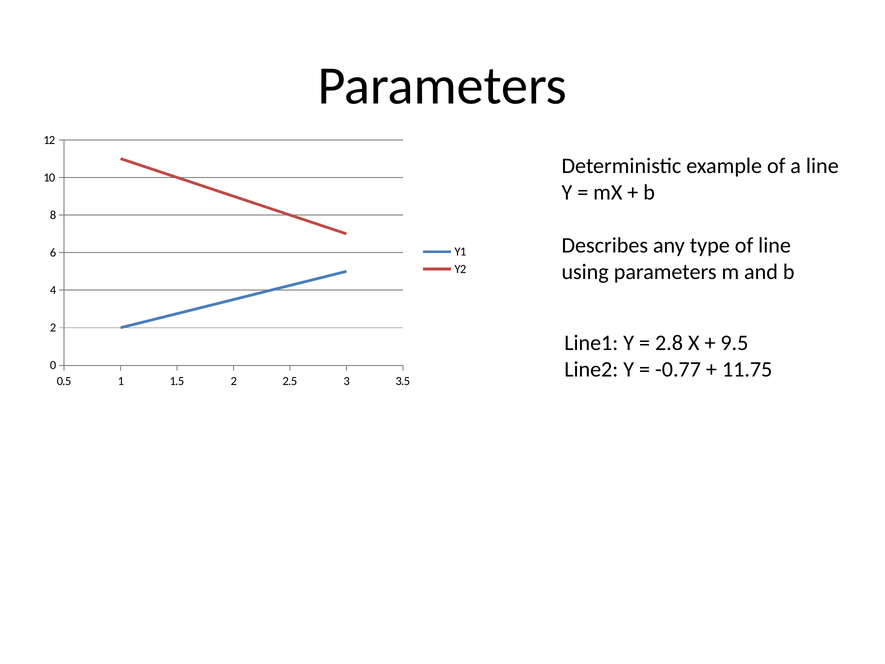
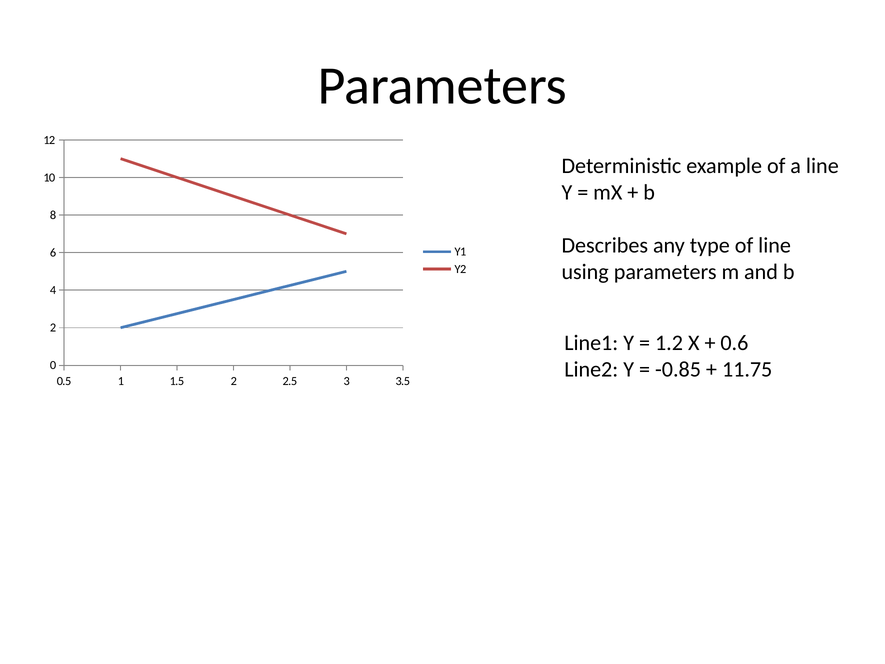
2.8: 2.8 -> 1.2
9.5: 9.5 -> 0.6
-0.77: -0.77 -> -0.85
